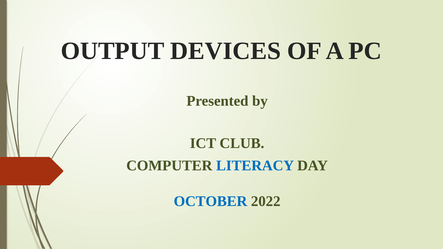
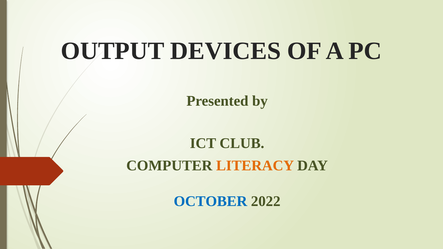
LITERACY colour: blue -> orange
